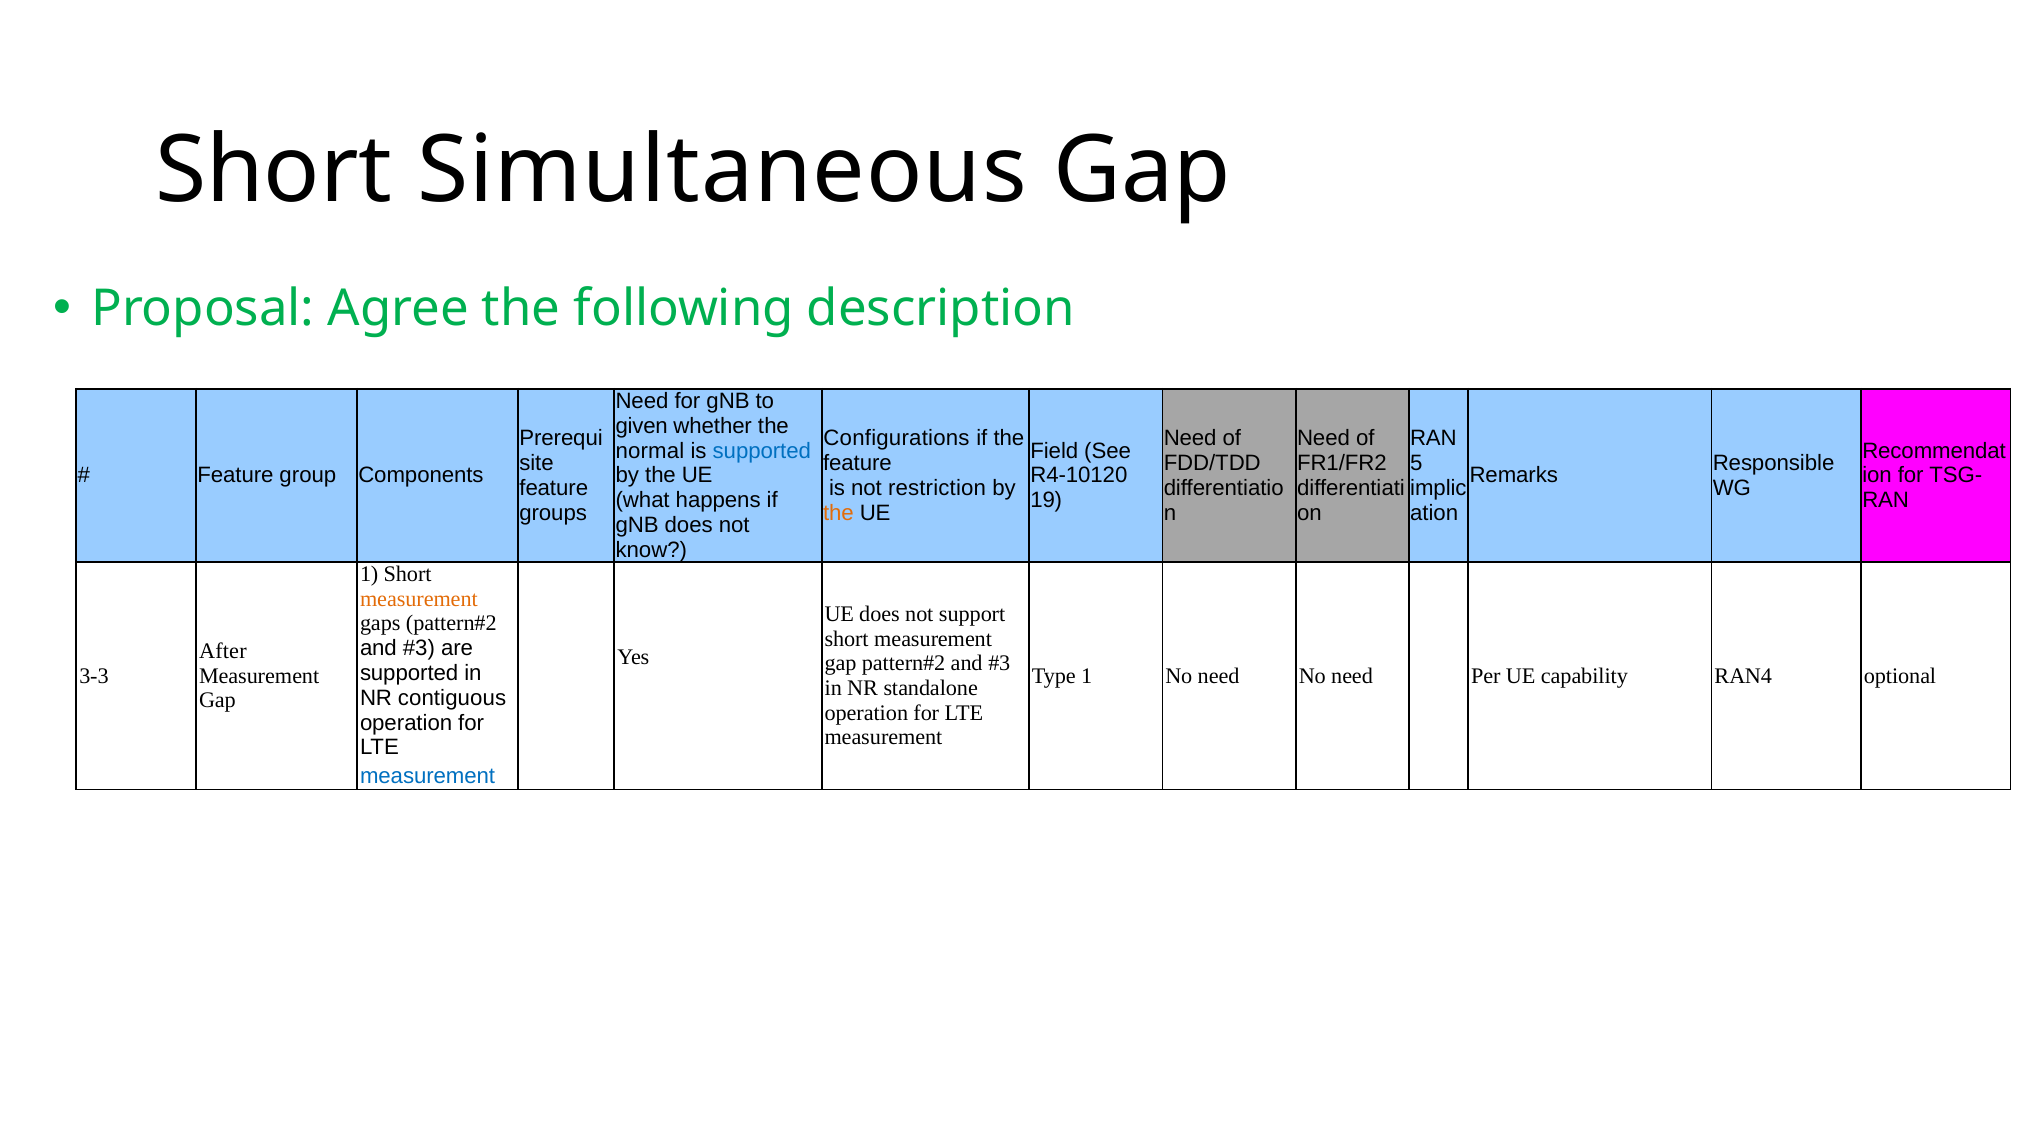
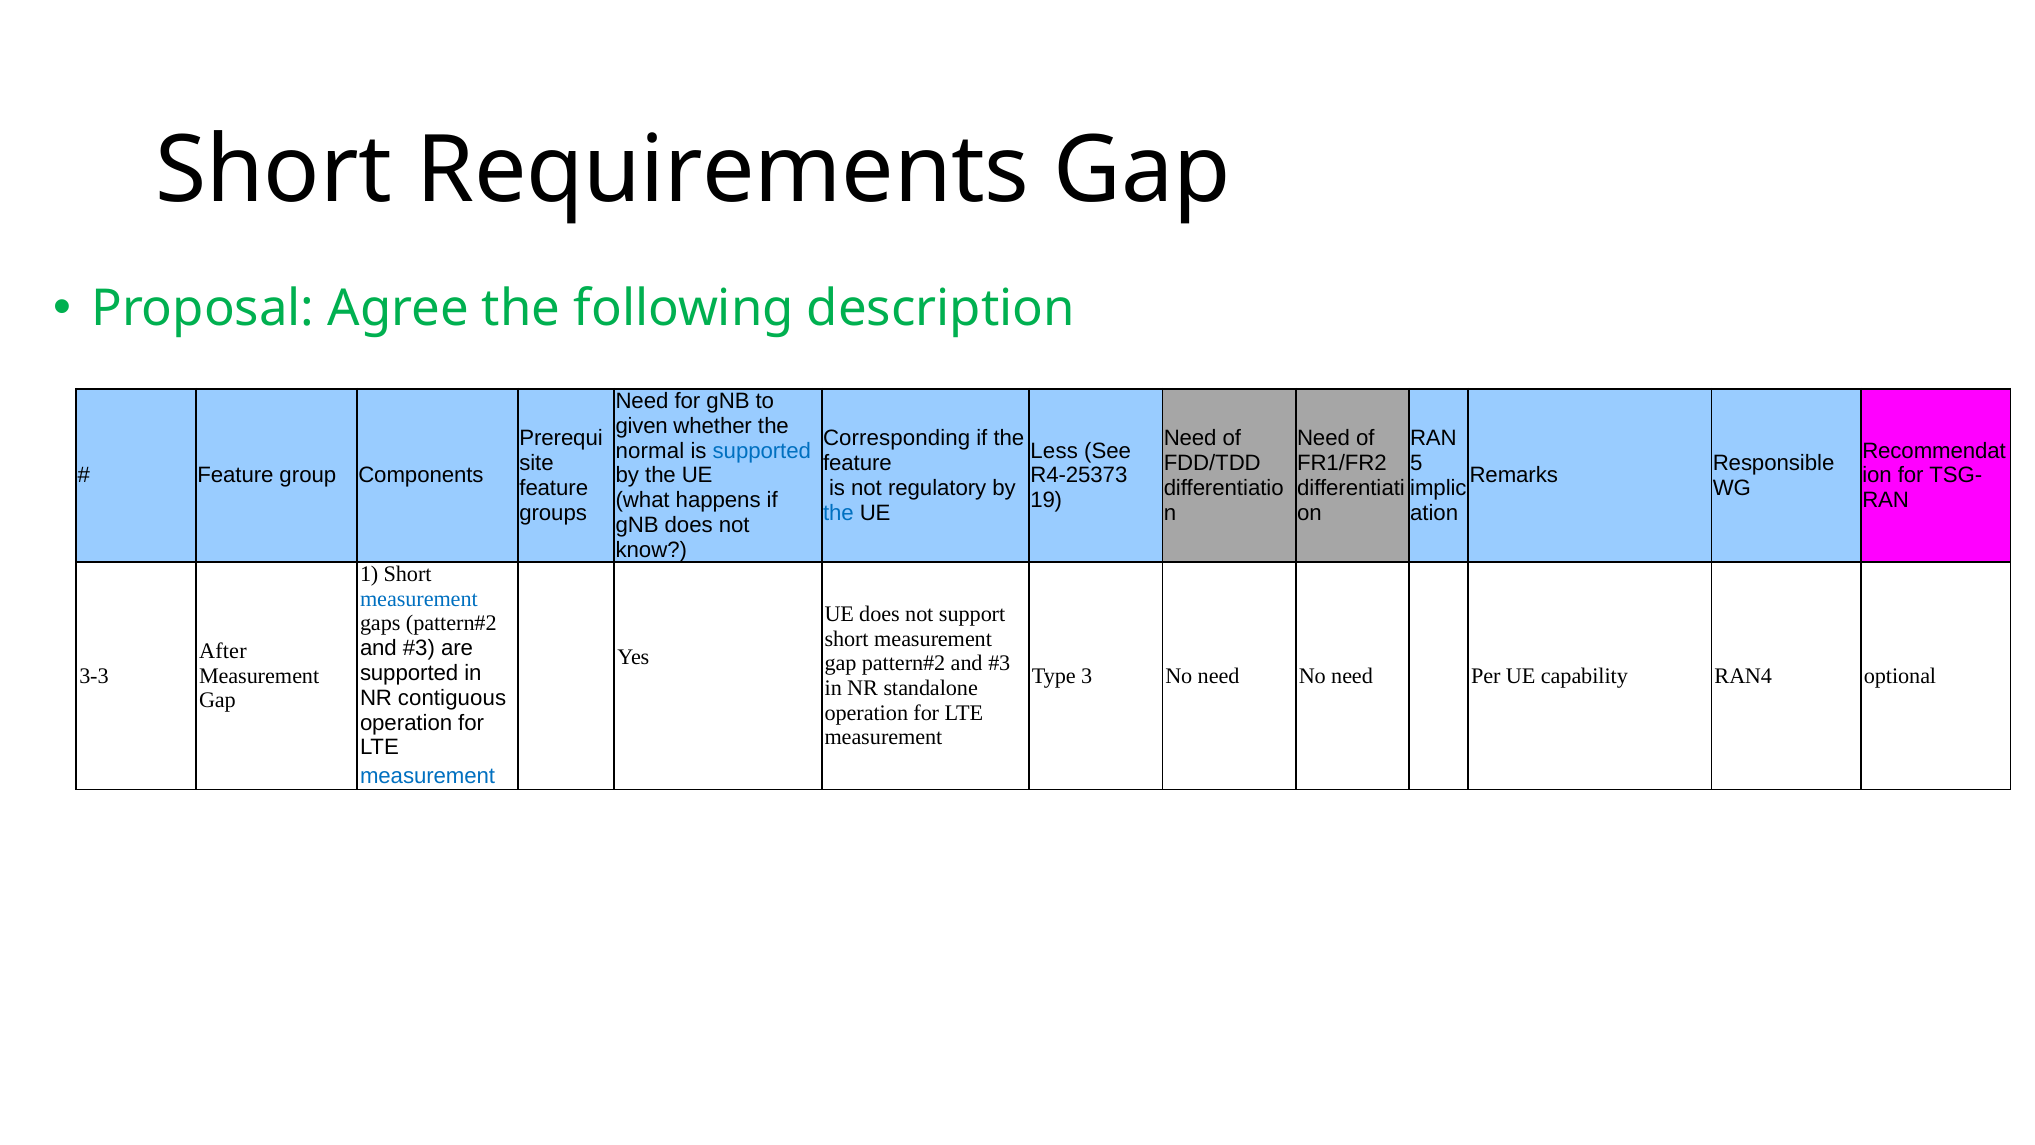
Simultaneous: Simultaneous -> Requirements
Configurations: Configurations -> Corresponding
Field: Field -> Less
R4-10120: R4-10120 -> R4-25373
restriction: restriction -> regulatory
the at (838, 513) colour: orange -> blue
measurement at (419, 599) colour: orange -> blue
Type 1: 1 -> 3
